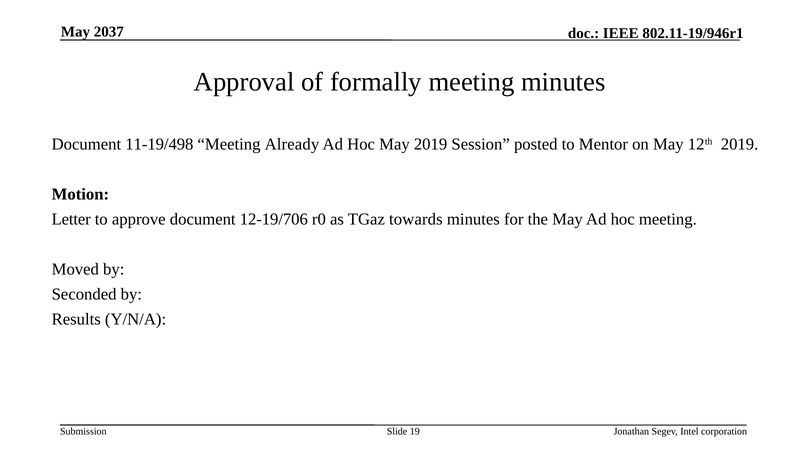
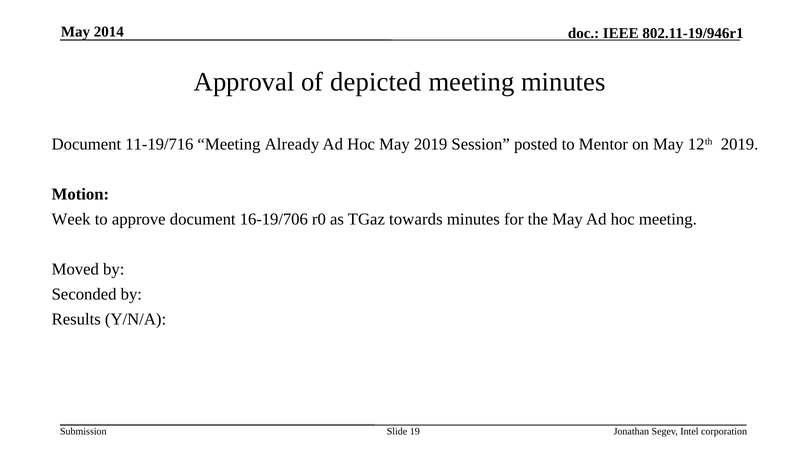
2037: 2037 -> 2014
formally: formally -> depicted
11-19/498: 11-19/498 -> 11-19/716
Letter: Letter -> Week
12-19/706: 12-19/706 -> 16-19/706
